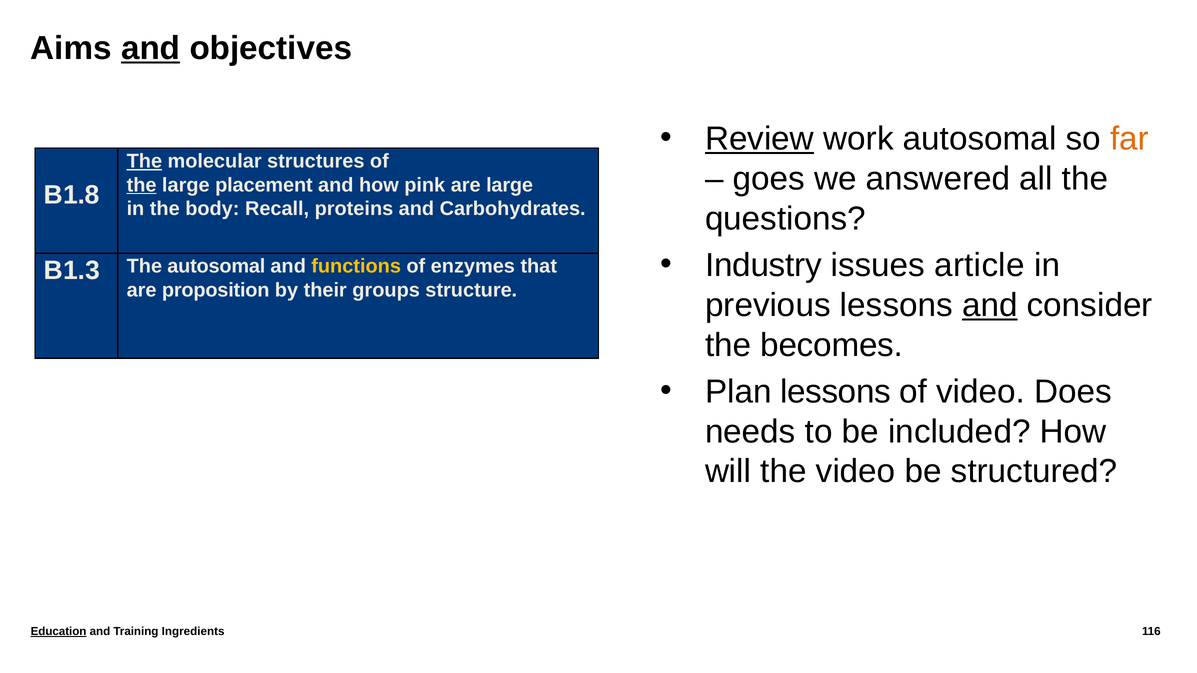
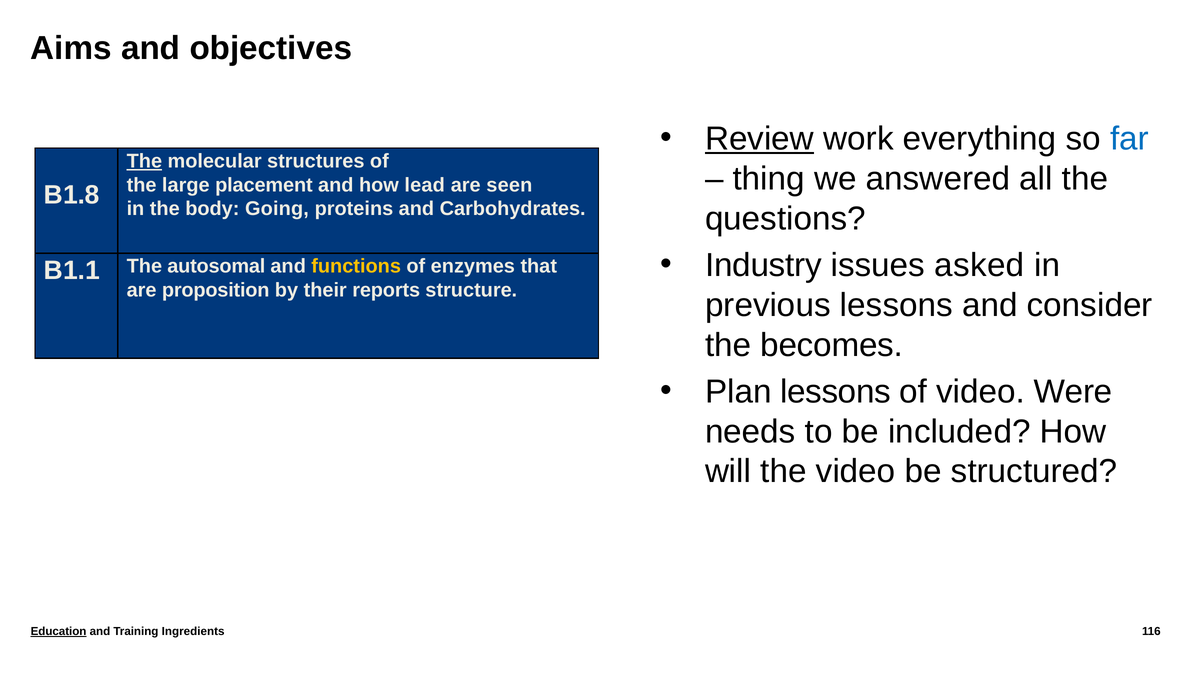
and at (151, 48) underline: present -> none
work autosomal: autosomal -> everything
far colour: orange -> blue
goes: goes -> thing
the at (142, 185) underline: present -> none
pink: pink -> lead
are large: large -> seen
Recall: Recall -> Going
article: article -> asked
B1.3: B1.3 -> B1.1
groups: groups -> reports
and at (990, 305) underline: present -> none
Does: Does -> Were
